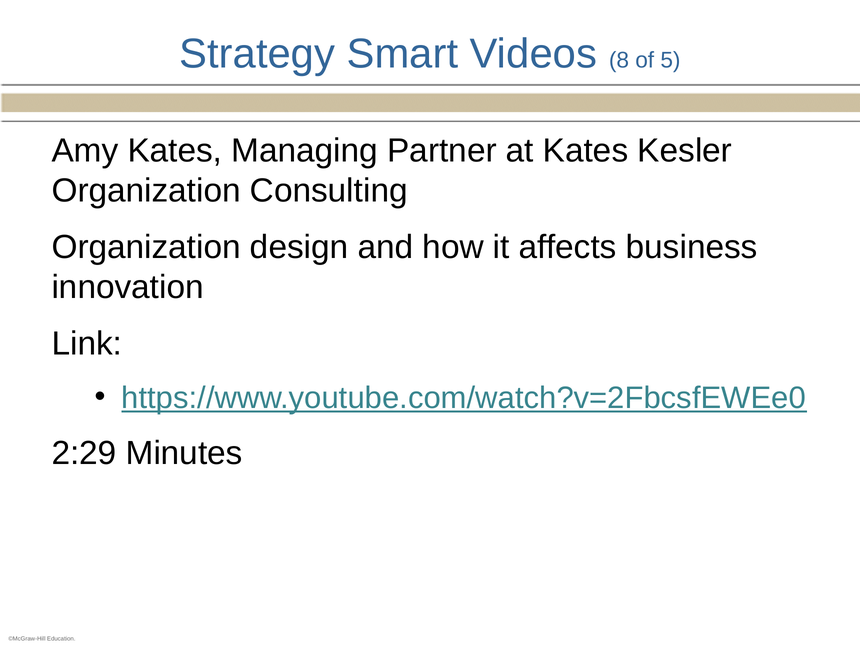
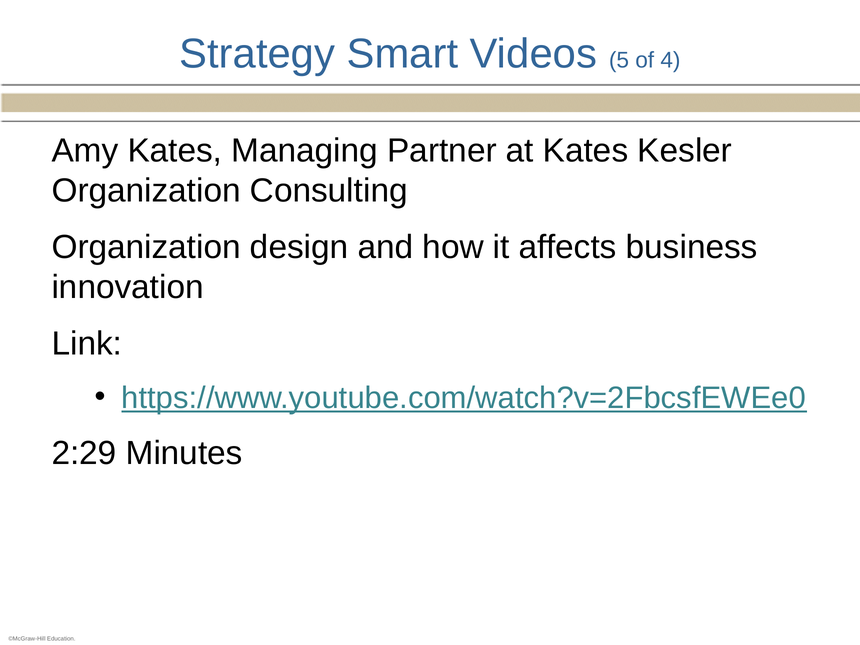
8: 8 -> 5
5: 5 -> 4
